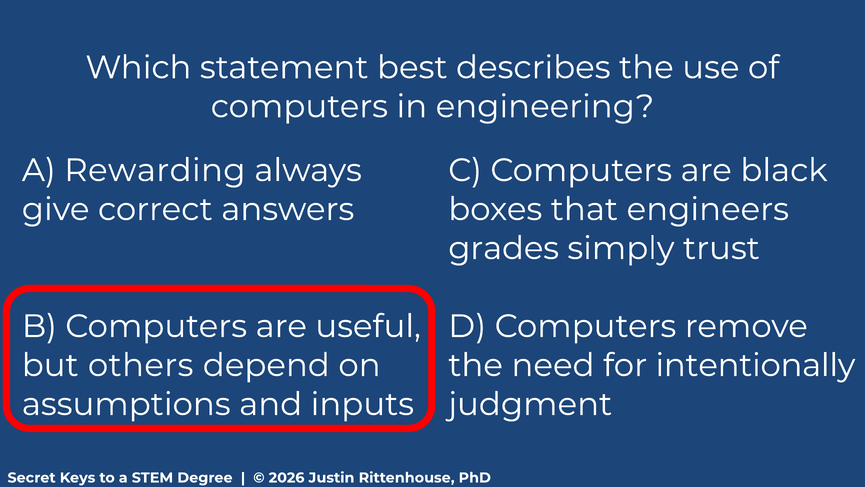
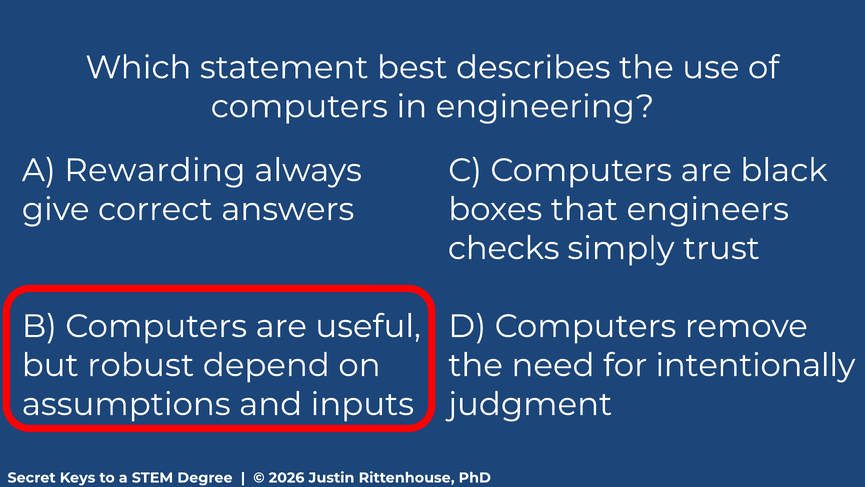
grades: grades -> checks
others: others -> robust
